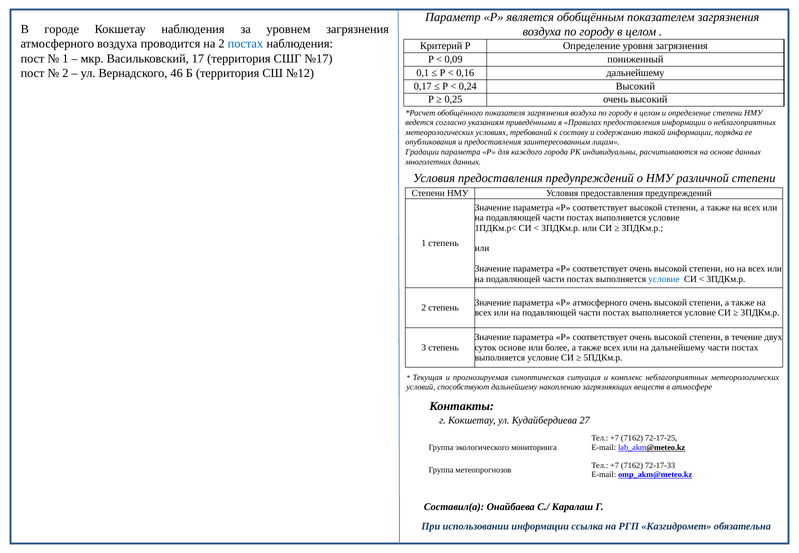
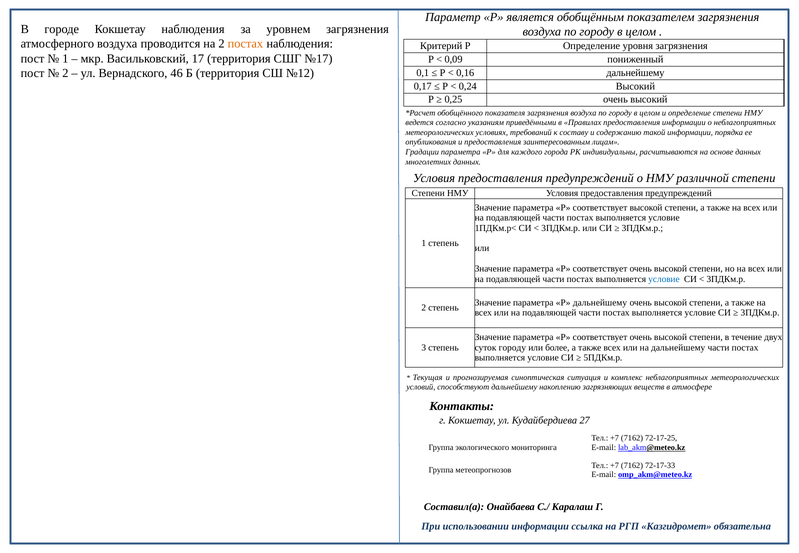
постах at (245, 44) colour: blue -> orange
Р атмосферного: атмосферного -> дальнейшему
суток основе: основе -> городу
